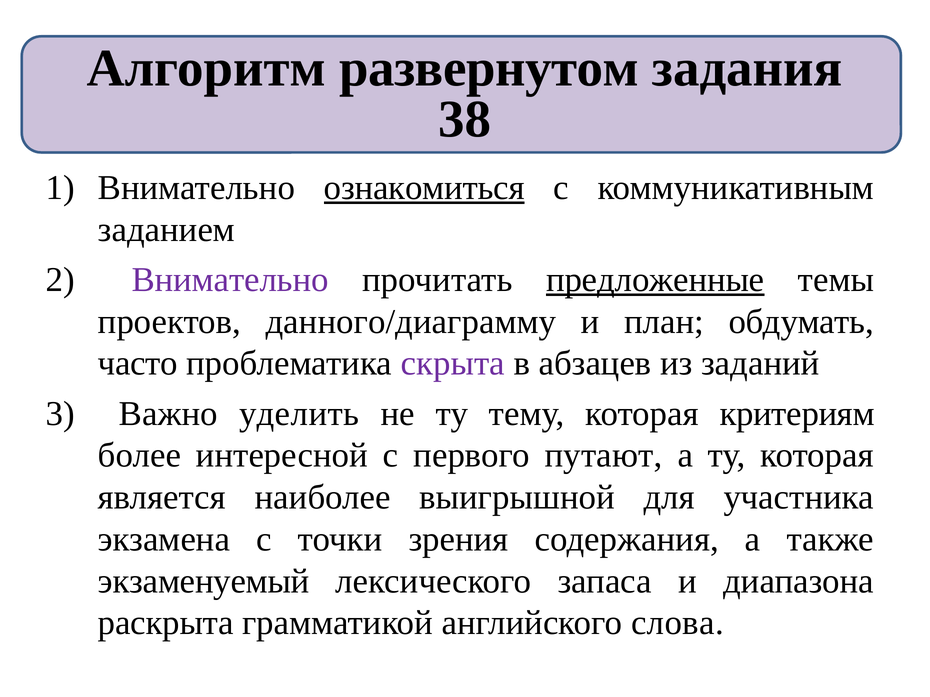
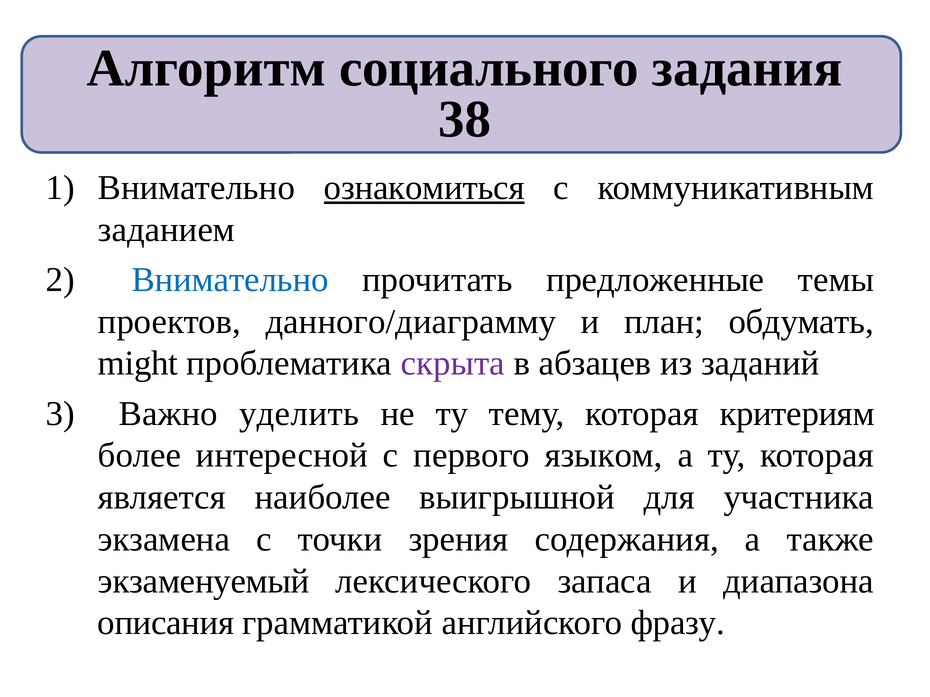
развернутом: развернутом -> социального
Внимательно at (230, 280) colour: purple -> blue
предложенные underline: present -> none
часто: часто -> might
путают: путают -> языком
раскрыта: раскрыта -> описания
слова: слова -> фразу
